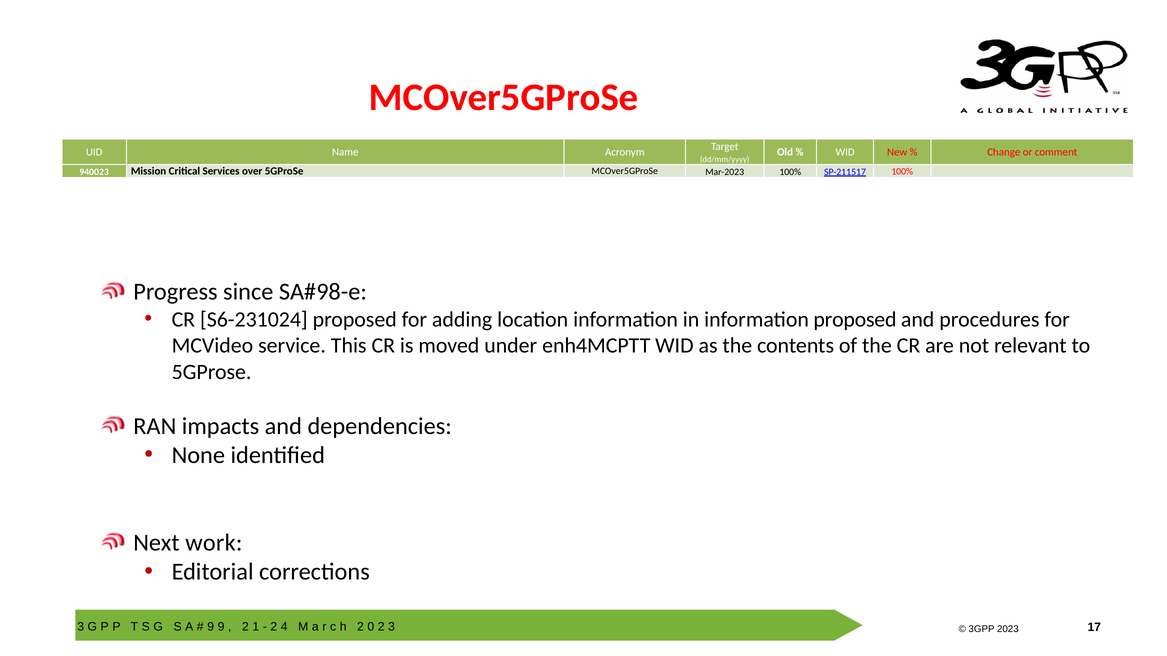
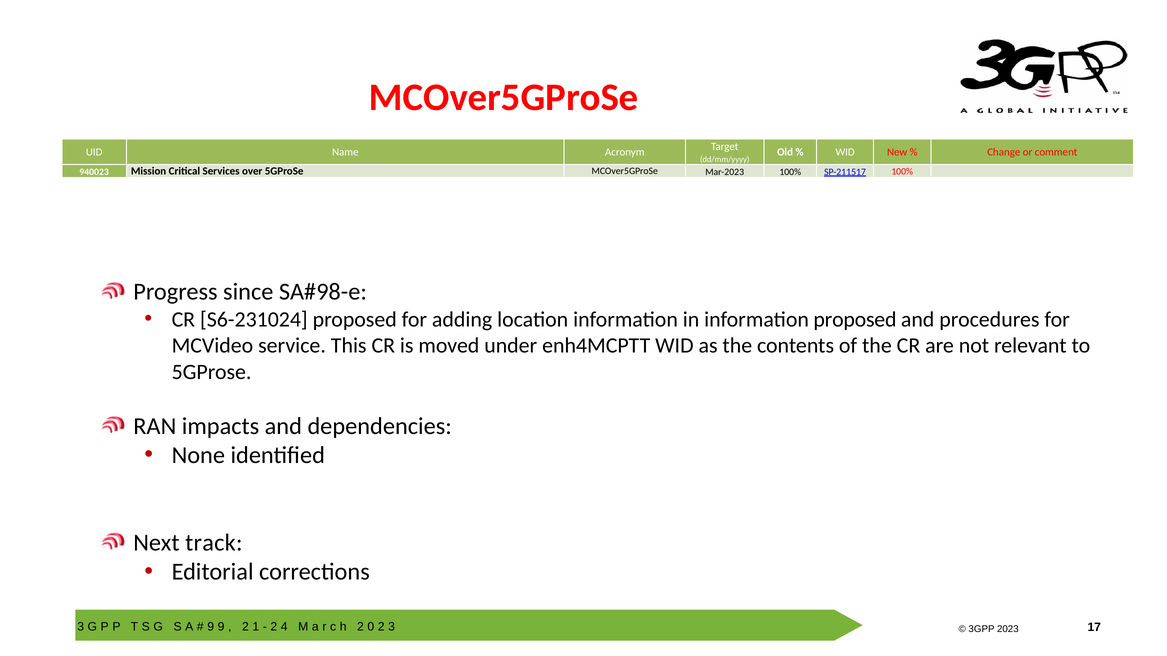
work: work -> track
